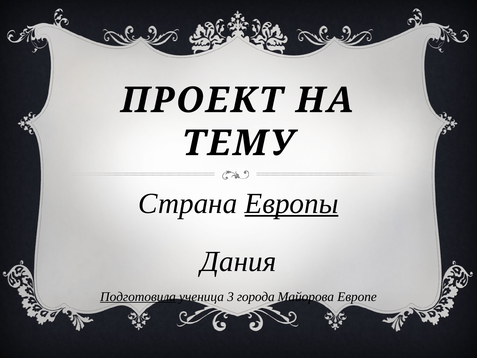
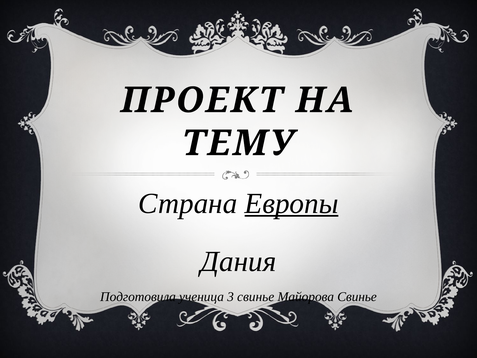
Подготовила underline: present -> none
3 города: города -> свинье
Майорова Европе: Европе -> Свинье
